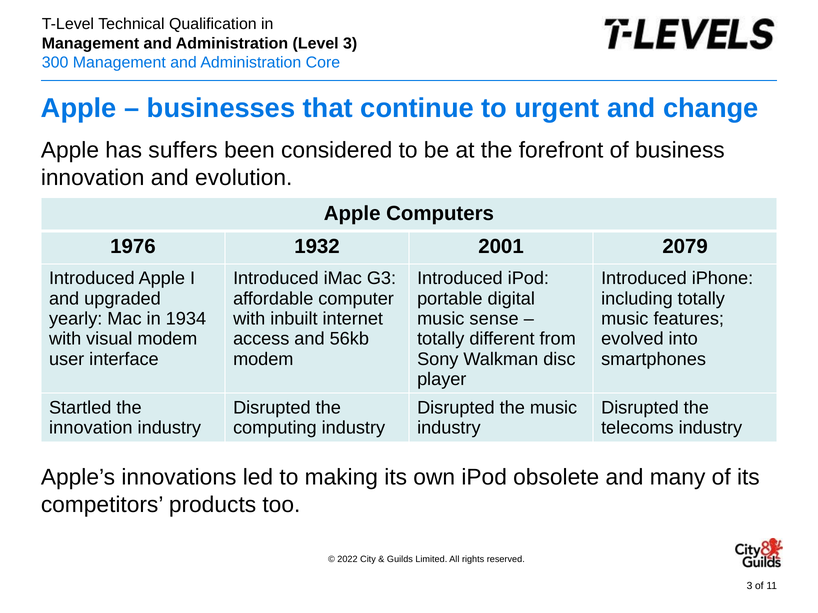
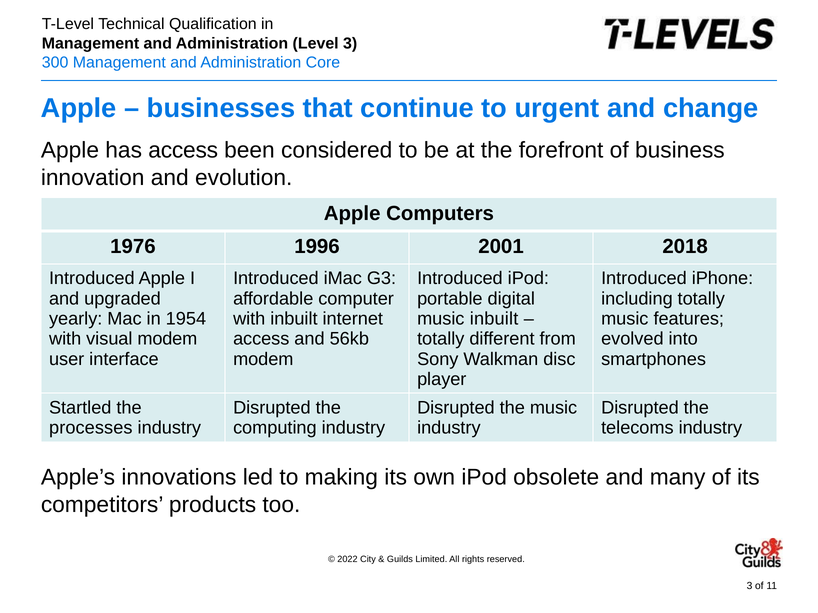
has suffers: suffers -> access
1932: 1932 -> 1996
2079: 2079 -> 2018
1934: 1934 -> 1954
music sense: sense -> inbuilt
innovation at (91, 428): innovation -> processes
